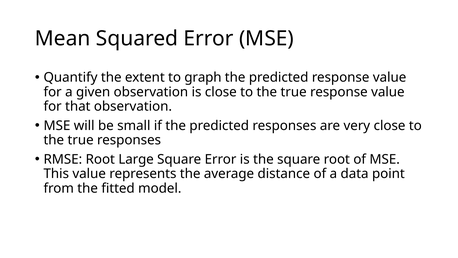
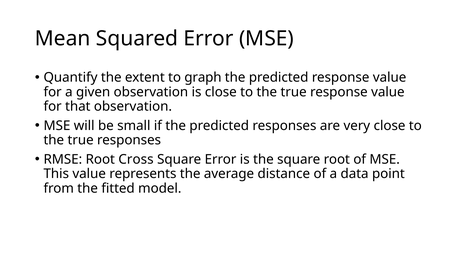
Large: Large -> Cross
